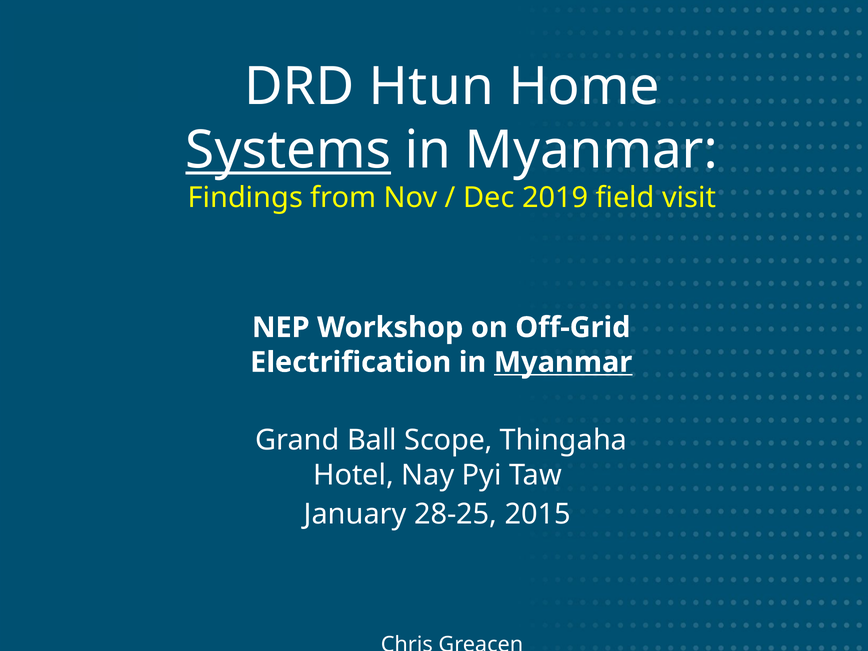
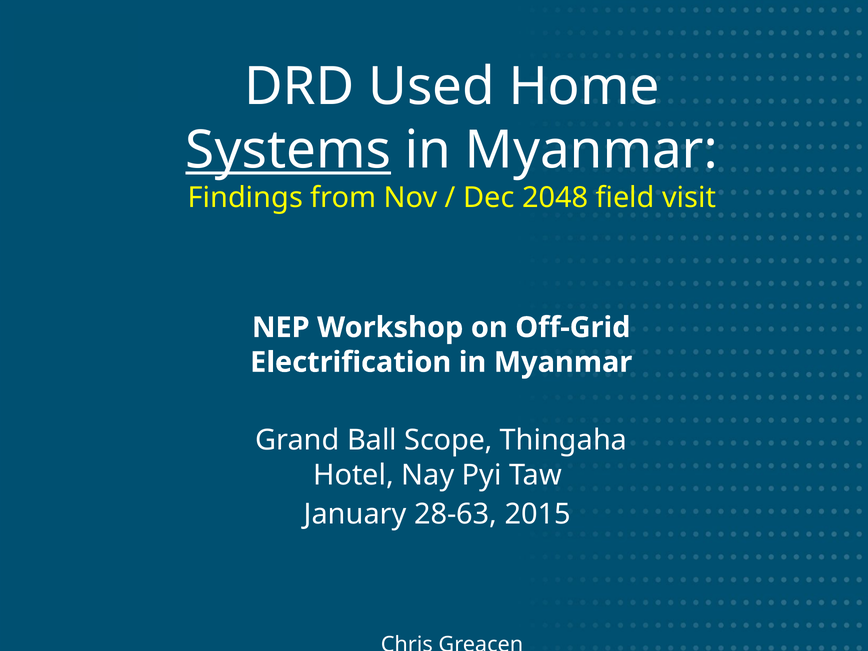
Htun: Htun -> Used
2019: 2019 -> 2048
Myanmar at (563, 362) underline: present -> none
28-25: 28-25 -> 28-63
